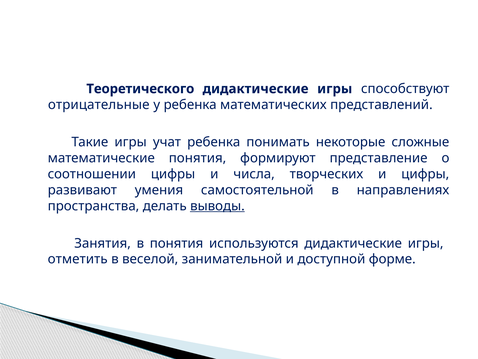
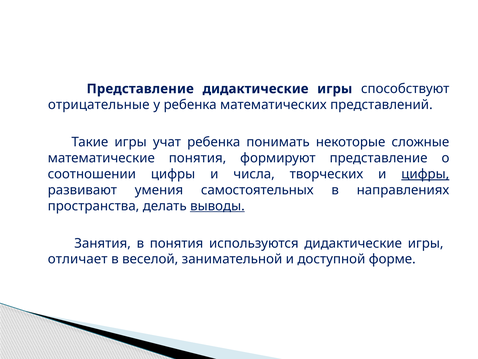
Теоретического at (140, 89): Теоретического -> Представление
цифры at (425, 174) underline: none -> present
самостоятельной: самостоятельной -> самостоятельных
отметить: отметить -> отличает
